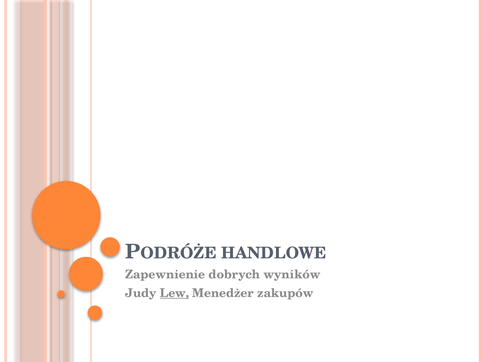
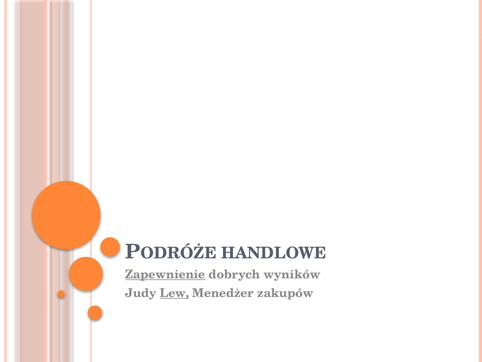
Zapewnienie underline: none -> present
